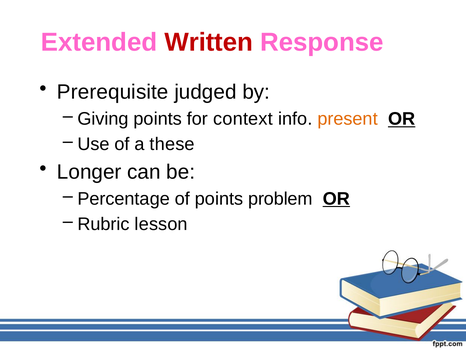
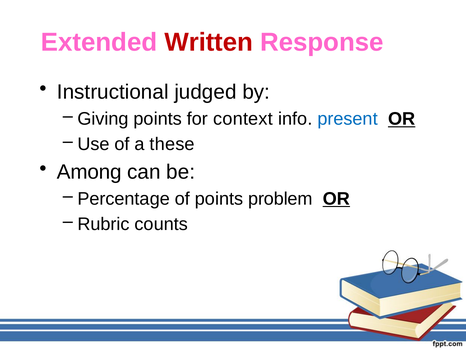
Prerequisite: Prerequisite -> Instructional
present colour: orange -> blue
Longer: Longer -> Among
lesson: lesson -> counts
